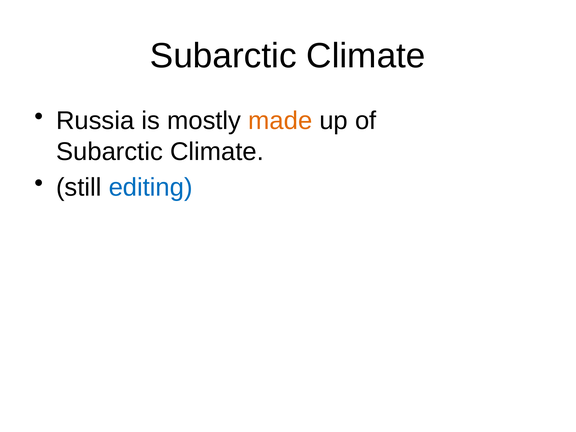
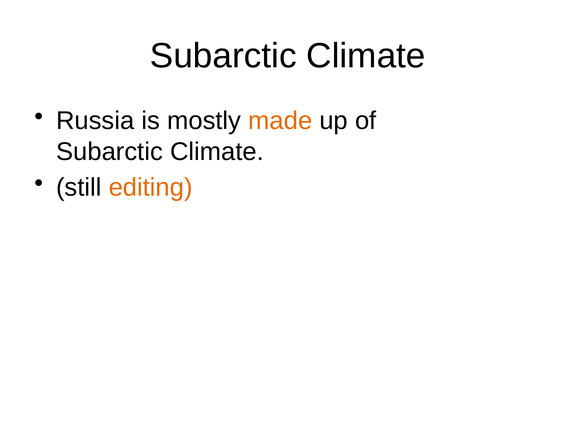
editing colour: blue -> orange
